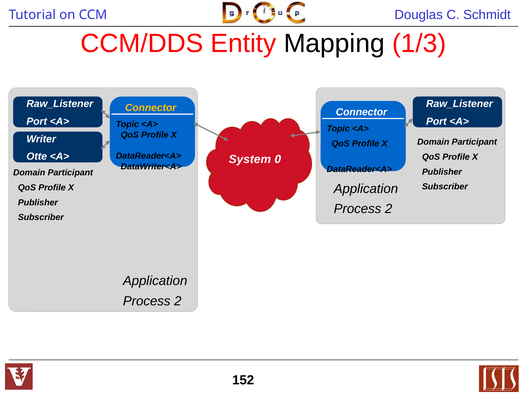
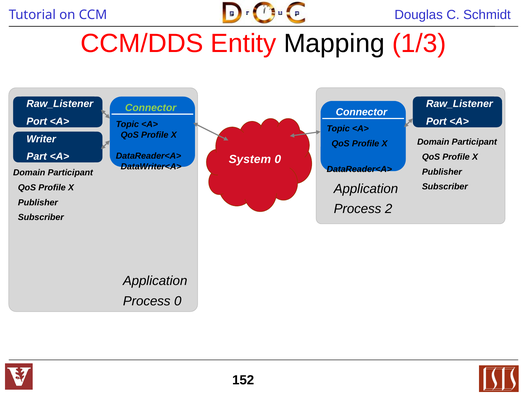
Connector at (151, 108) colour: yellow -> light green
Otte: Otte -> Part
2 at (178, 301): 2 -> 0
